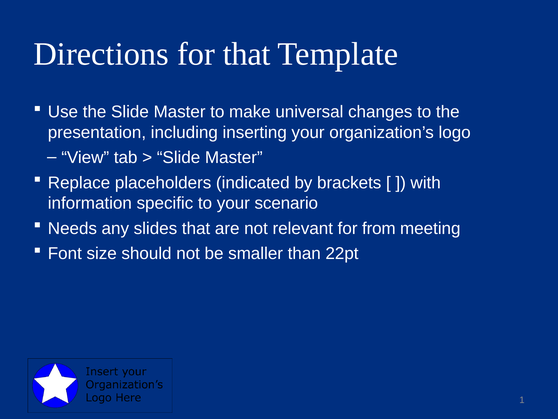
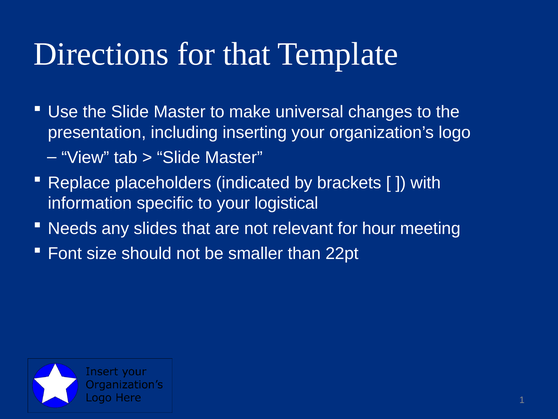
scenario: scenario -> logistical
from: from -> hour
